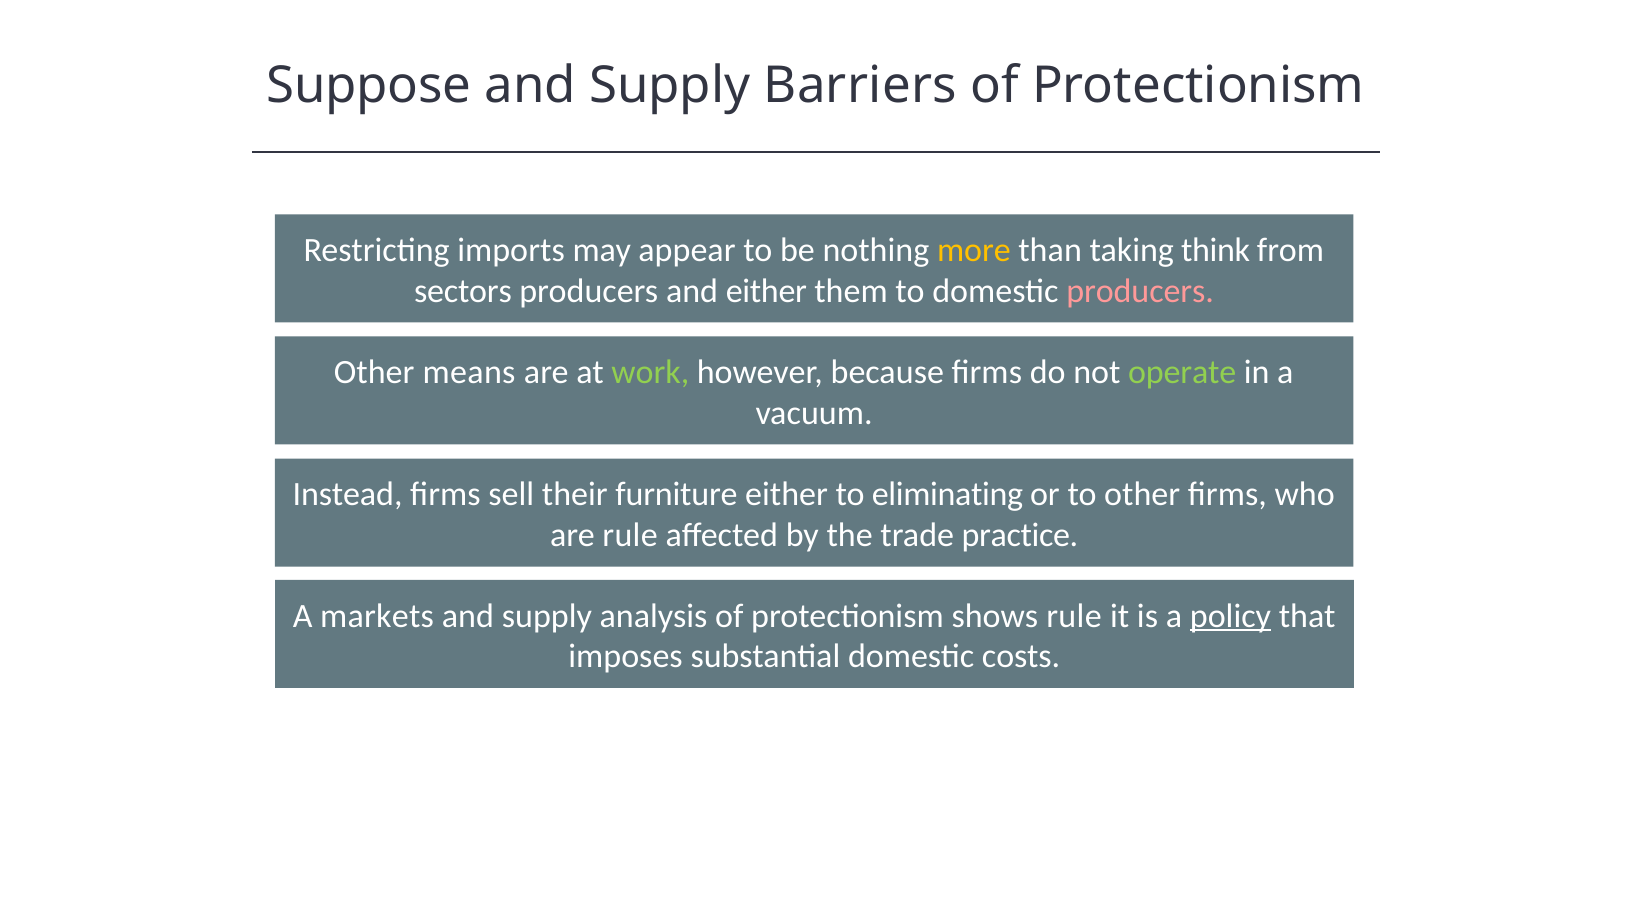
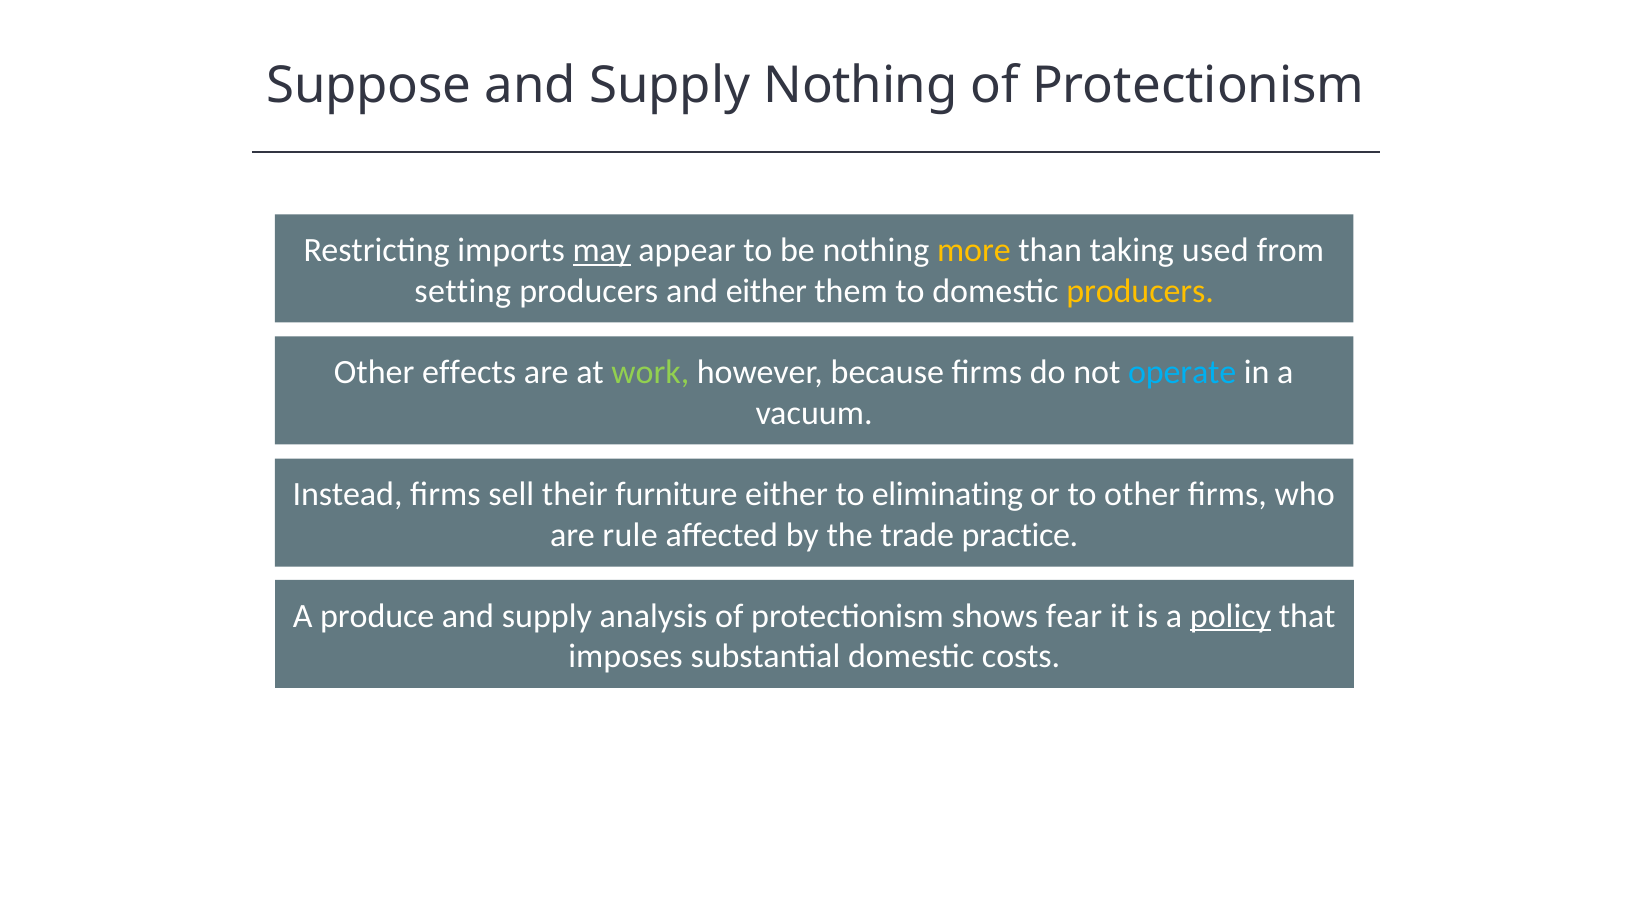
Supply Barriers: Barriers -> Nothing
may underline: none -> present
think: think -> used
sectors: sectors -> setting
producers at (1140, 291) colour: pink -> yellow
means: means -> effects
operate colour: light green -> light blue
markets: markets -> produce
shows rule: rule -> fear
